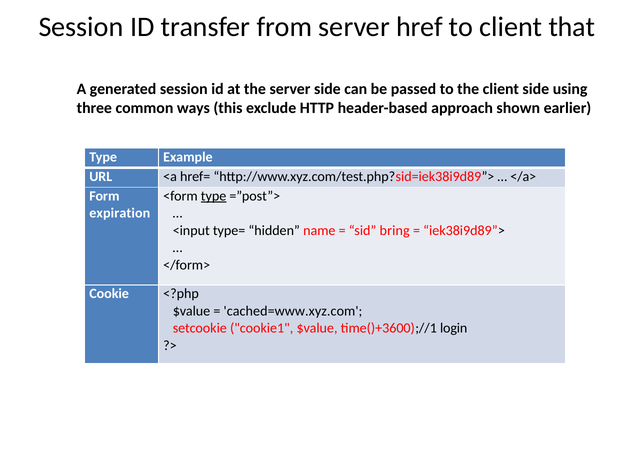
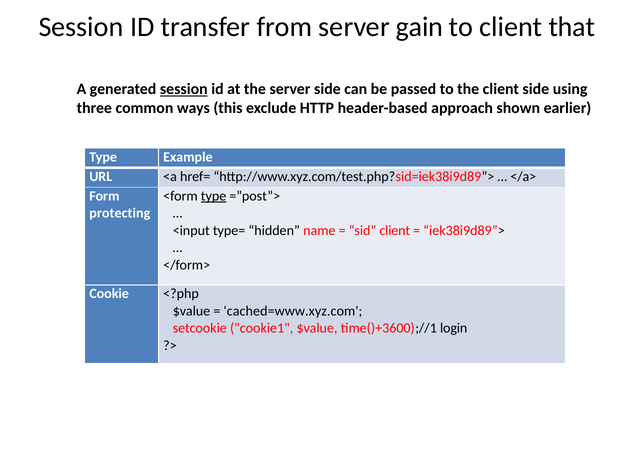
href: href -> gain
session at (184, 89) underline: none -> present
expiration: expiration -> protecting
sid bring: bring -> client
